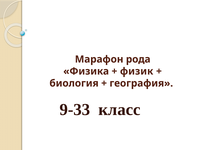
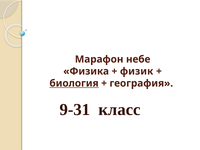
рода: рода -> небе
биология underline: none -> present
9-33: 9-33 -> 9-31
